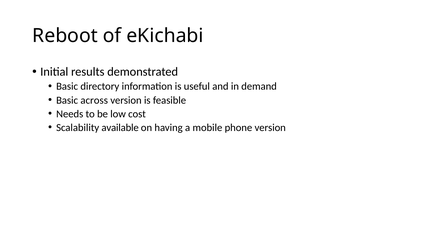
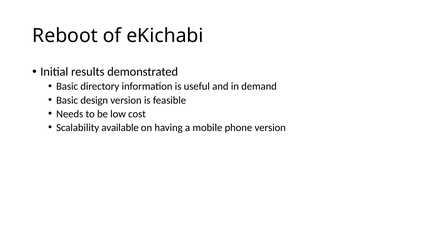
across: across -> design
